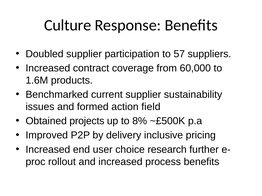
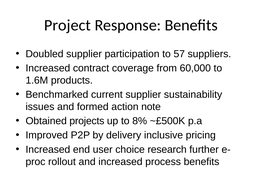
Culture: Culture -> Project
field: field -> note
